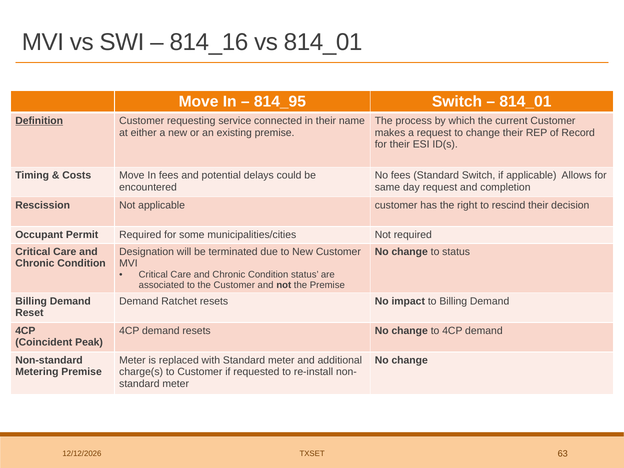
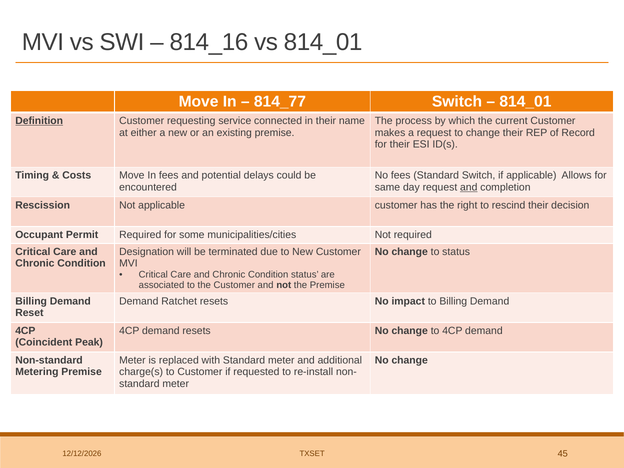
814_95: 814_95 -> 814_77
and at (469, 187) underline: none -> present
63: 63 -> 45
